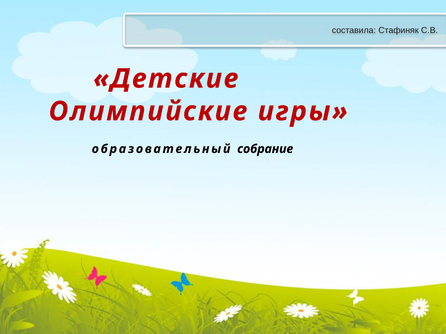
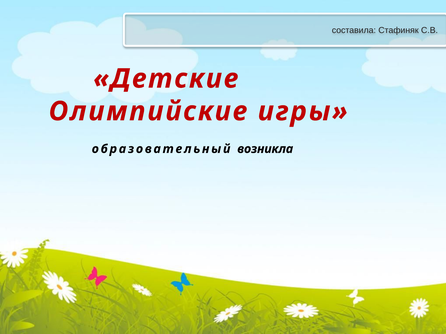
собрание: собрание -> возникла
